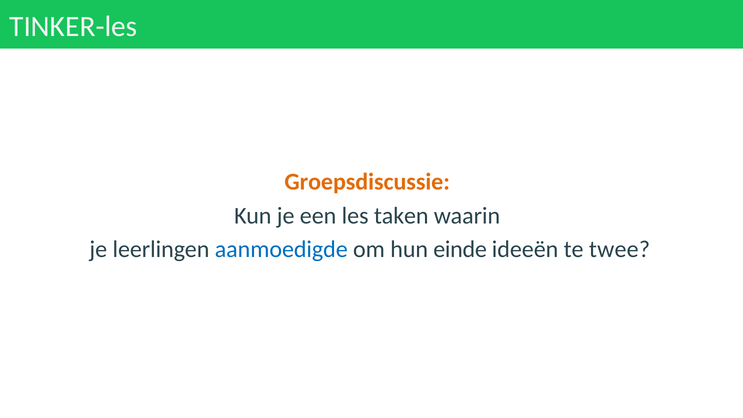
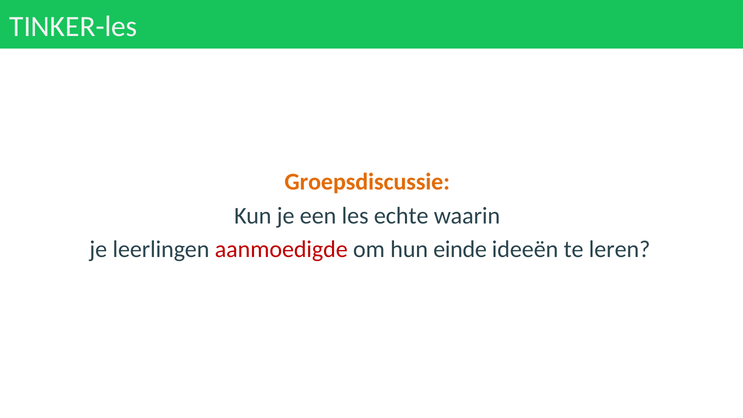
taken: taken -> echte
aanmoedigde colour: blue -> red
twee: twee -> leren
